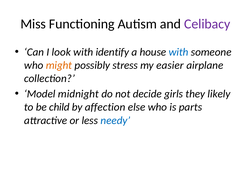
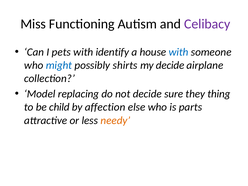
look: look -> pets
might colour: orange -> blue
stress: stress -> shirts
my easier: easier -> decide
midnight: midnight -> replacing
girls: girls -> sure
likely: likely -> thing
needy colour: blue -> orange
